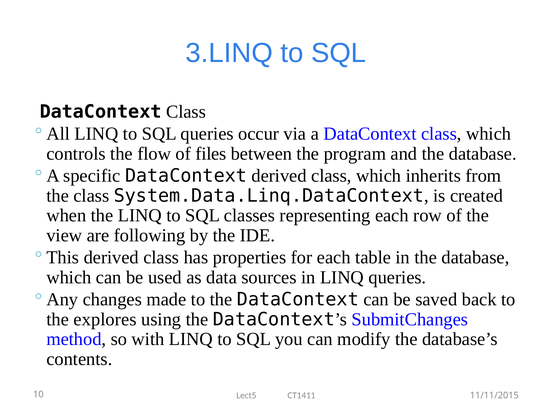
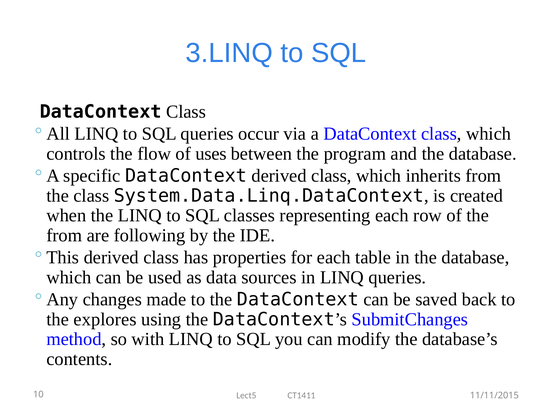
files: files -> uses
view at (64, 235): view -> from
